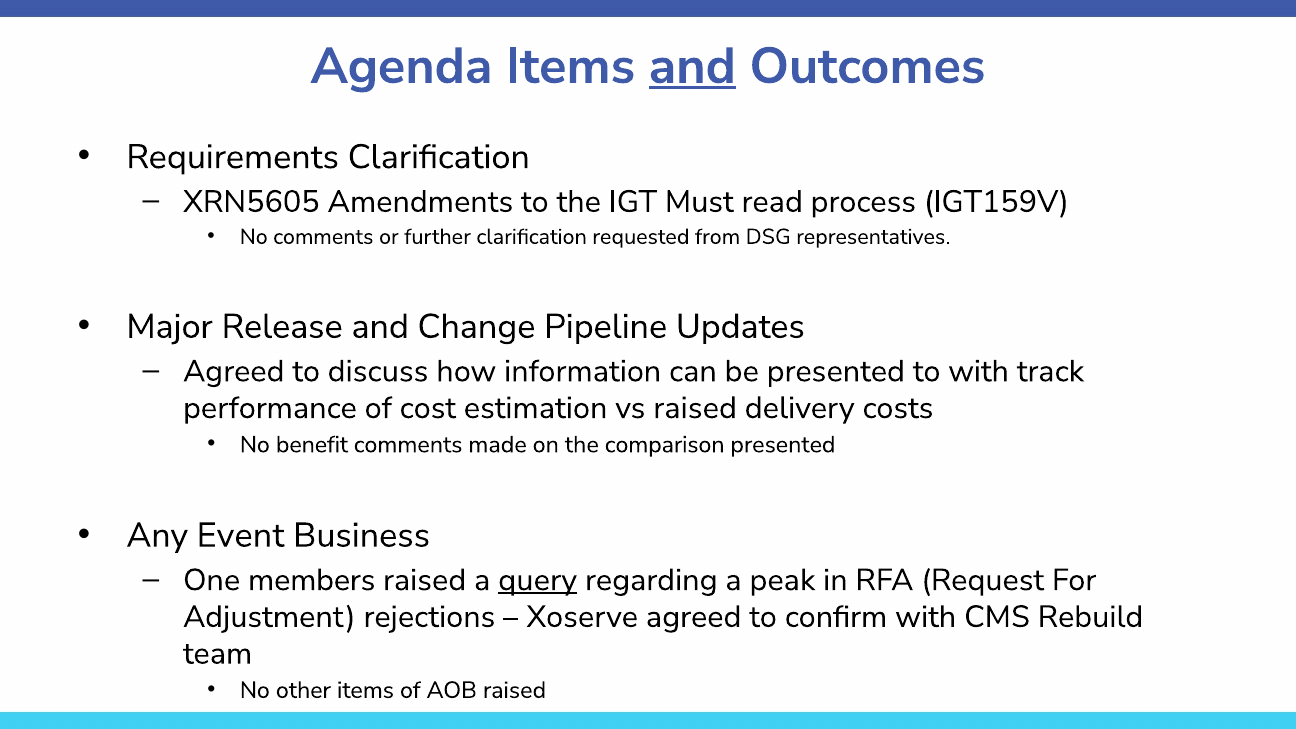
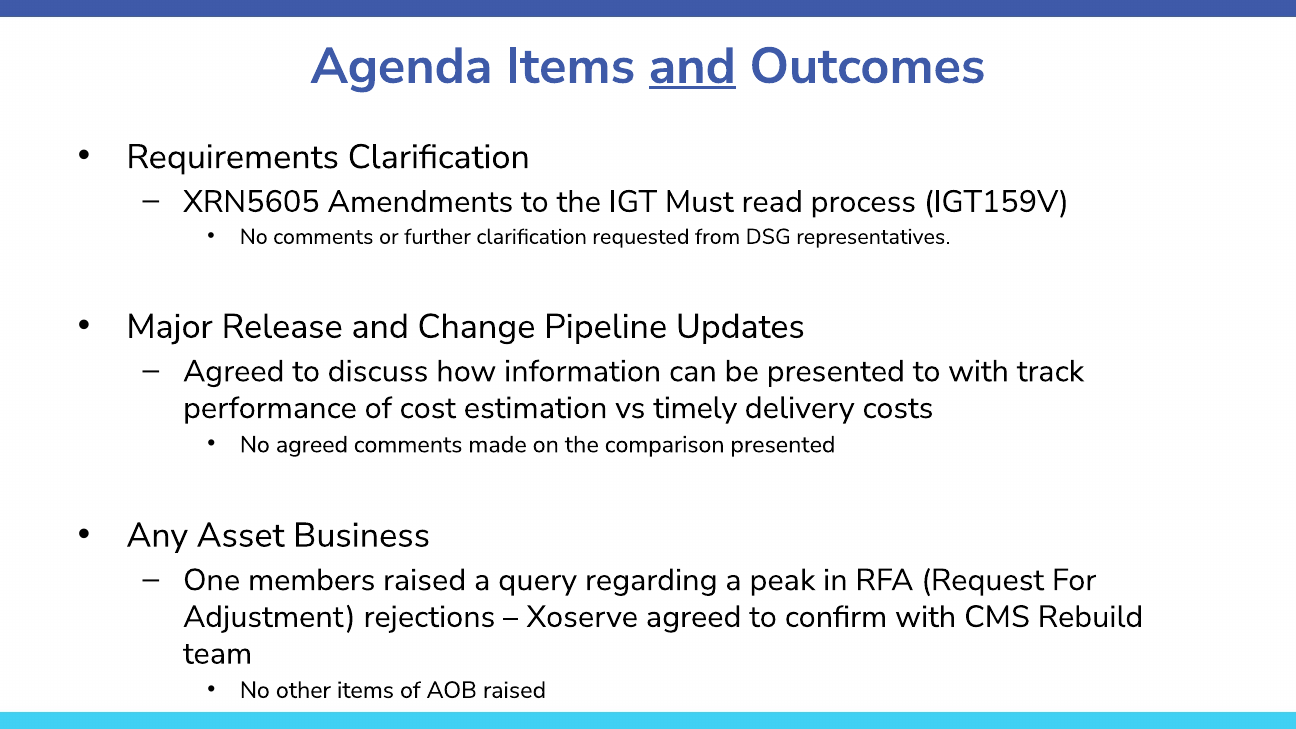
vs raised: raised -> timely
No benefit: benefit -> agreed
Event: Event -> Asset
query underline: present -> none
